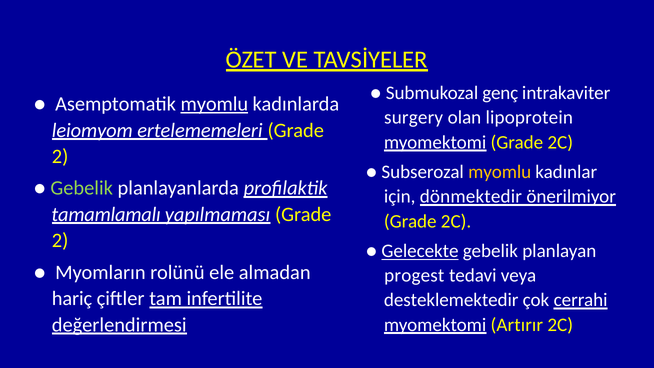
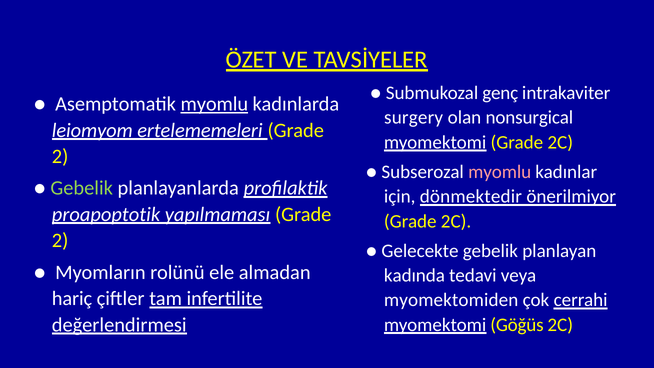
lipoprotein: lipoprotein -> nonsurgical
myomlu at (500, 172) colour: yellow -> pink
tamamlamalı: tamamlamalı -> proapoptotik
Gelecekte underline: present -> none
progest: progest -> kadında
desteklemektedir: desteklemektedir -> myomektomiden
Artırır: Artırır -> Göğüs
